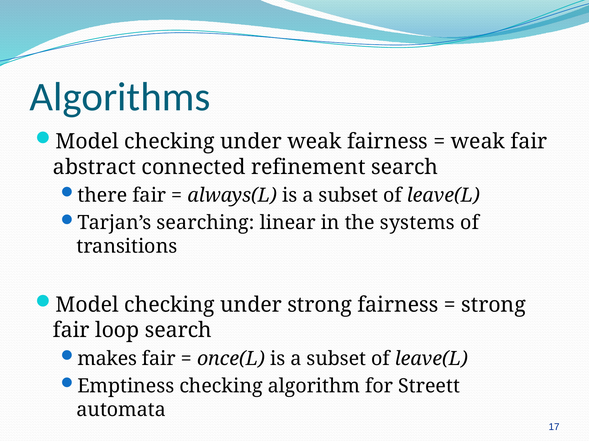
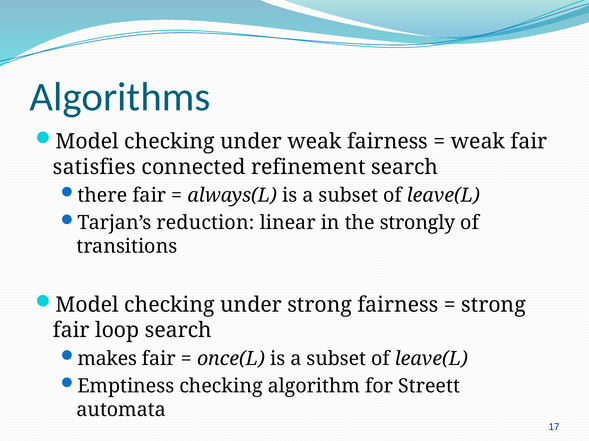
abstract: abstract -> satisfies
searching: searching -> reduction
systems: systems -> strongly
